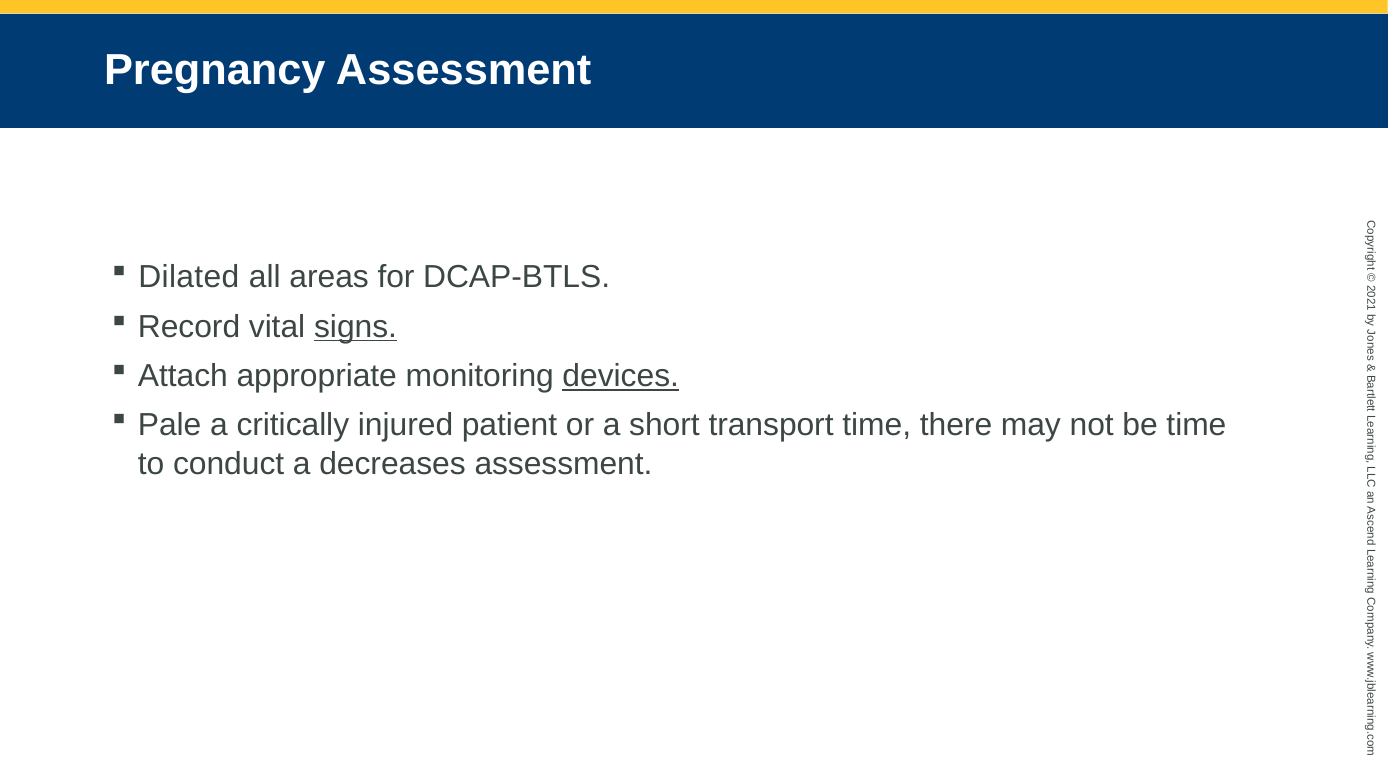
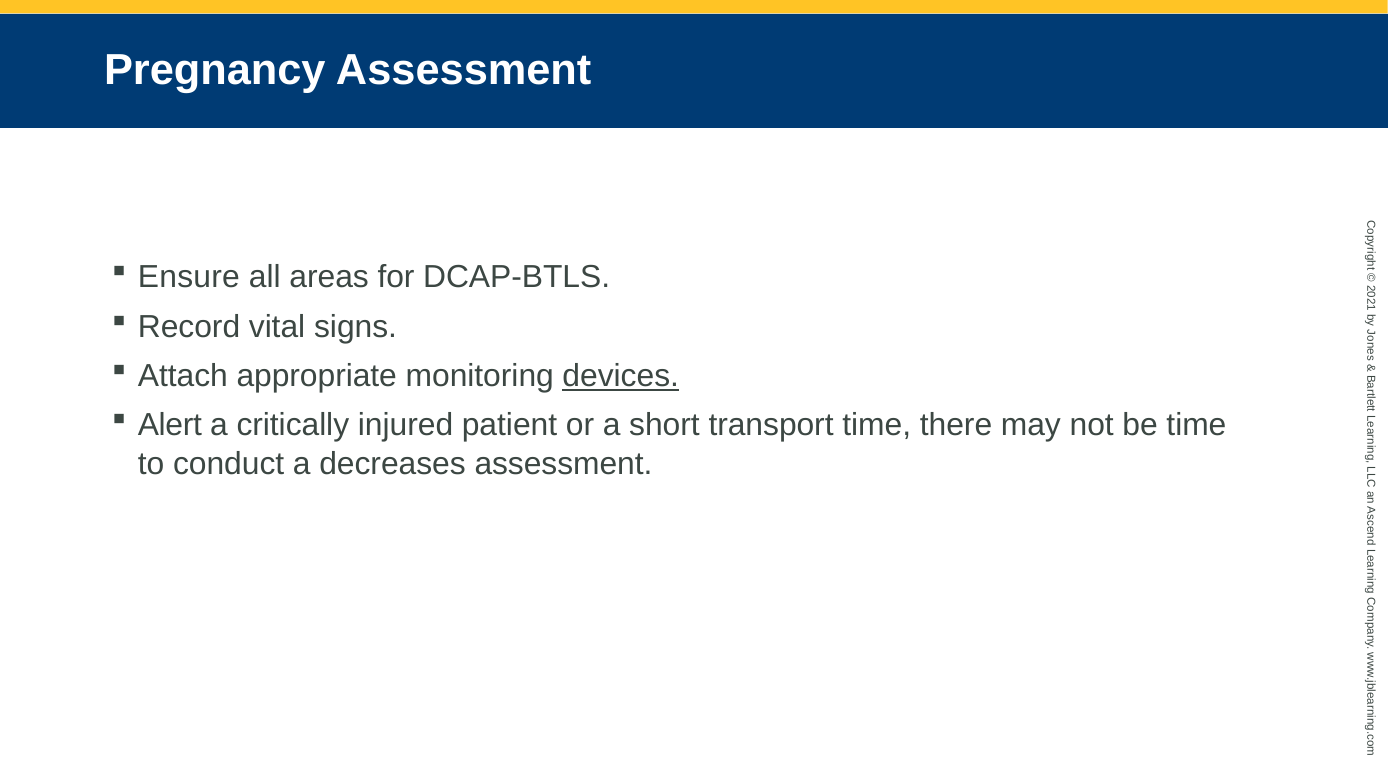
Dilated: Dilated -> Ensure
signs underline: present -> none
Pale: Pale -> Alert
